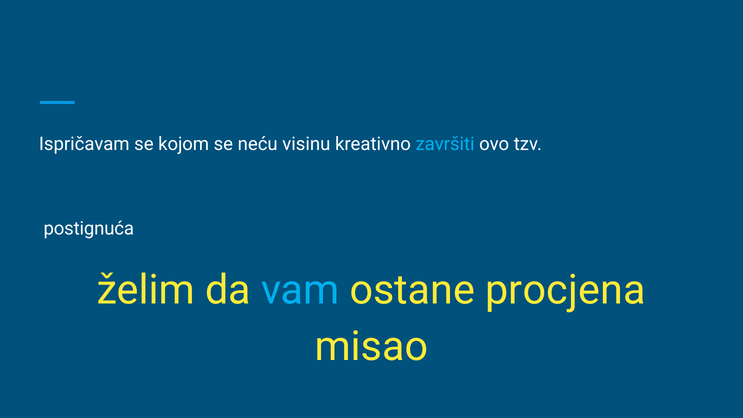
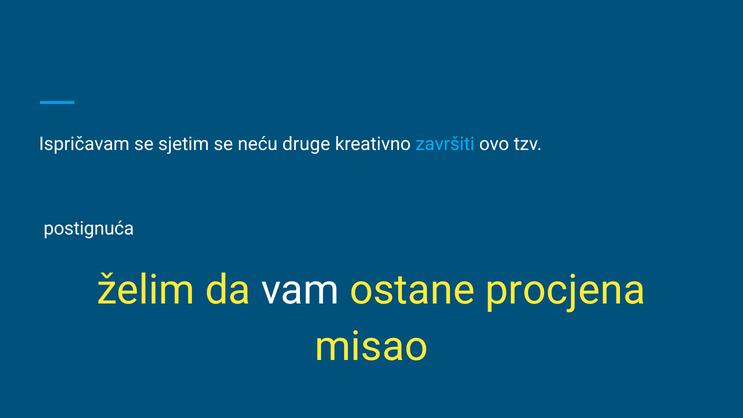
kojom: kojom -> sjetim
visinu: visinu -> druge
vam colour: light blue -> white
